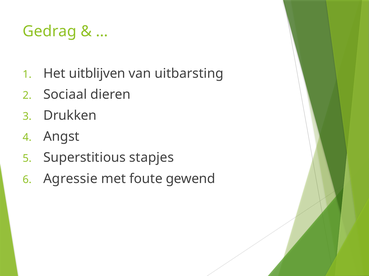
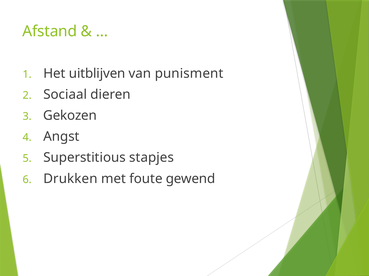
Gedrag: Gedrag -> Afstand
uitbarsting: uitbarsting -> punisment
Drukken: Drukken -> Gekozen
Agressie: Agressie -> Drukken
